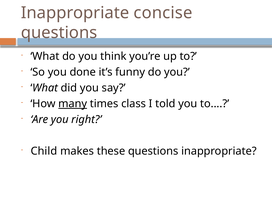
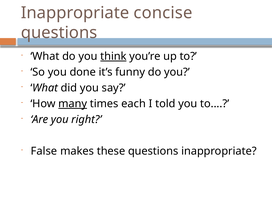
think underline: none -> present
class: class -> each
Child: Child -> False
